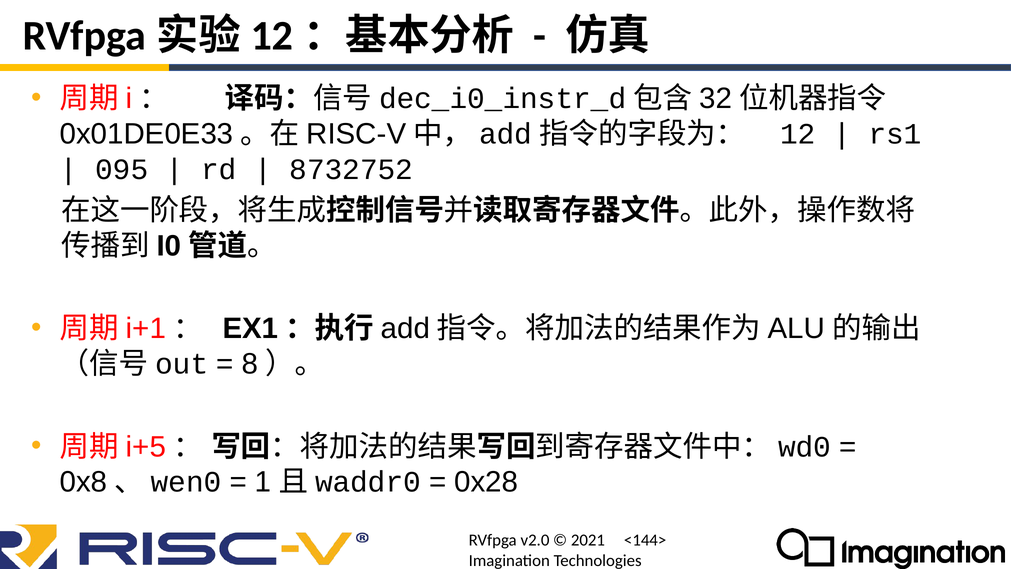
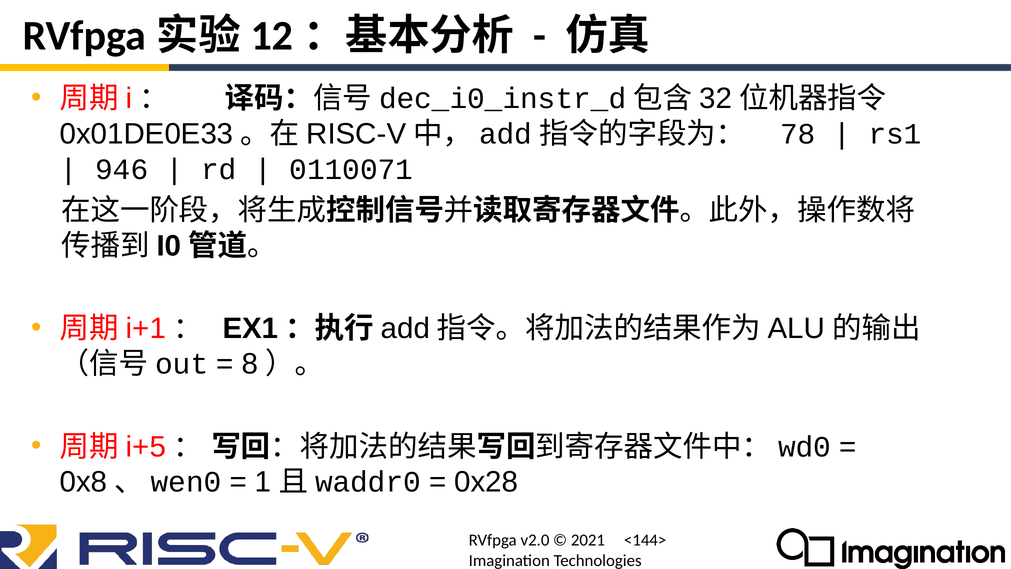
12: 12 -> 78
095: 095 -> 946
8732752: 8732752 -> 0110071
